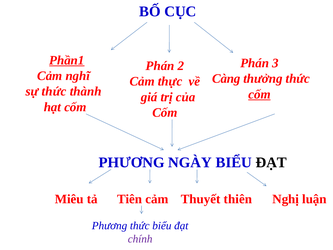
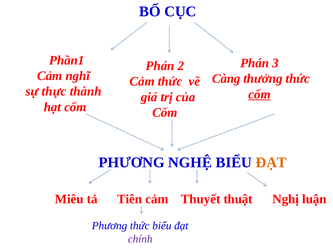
Phần1 underline: present -> none
Cảm thực: thực -> thức
sự thức: thức -> thực
NGÀY: NGÀY -> NGHỆ
ĐẠT at (271, 162) colour: black -> orange
thiên: thiên -> thuật
